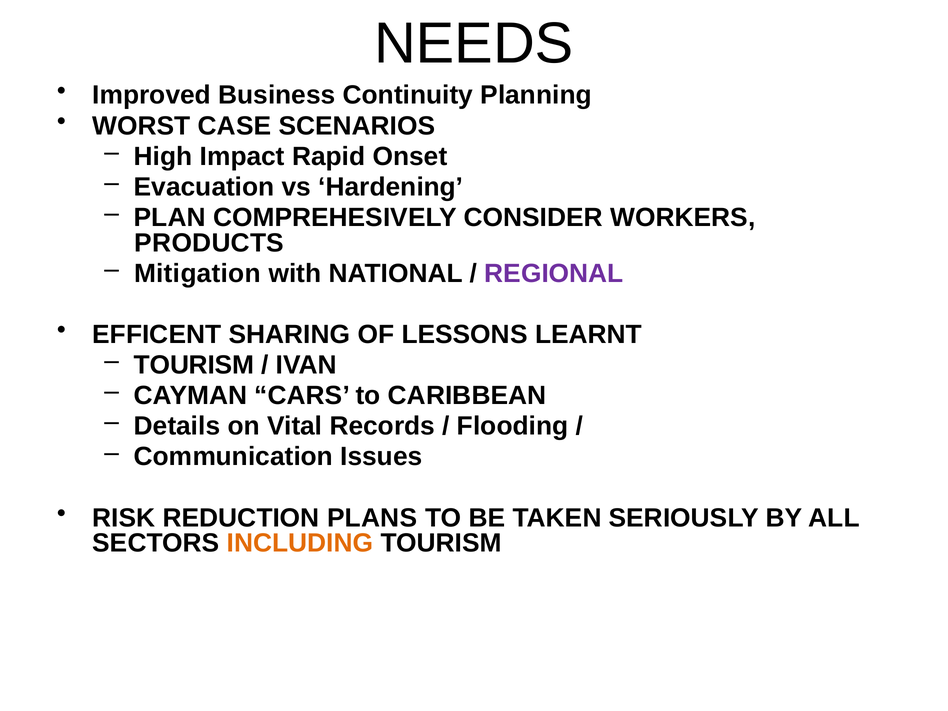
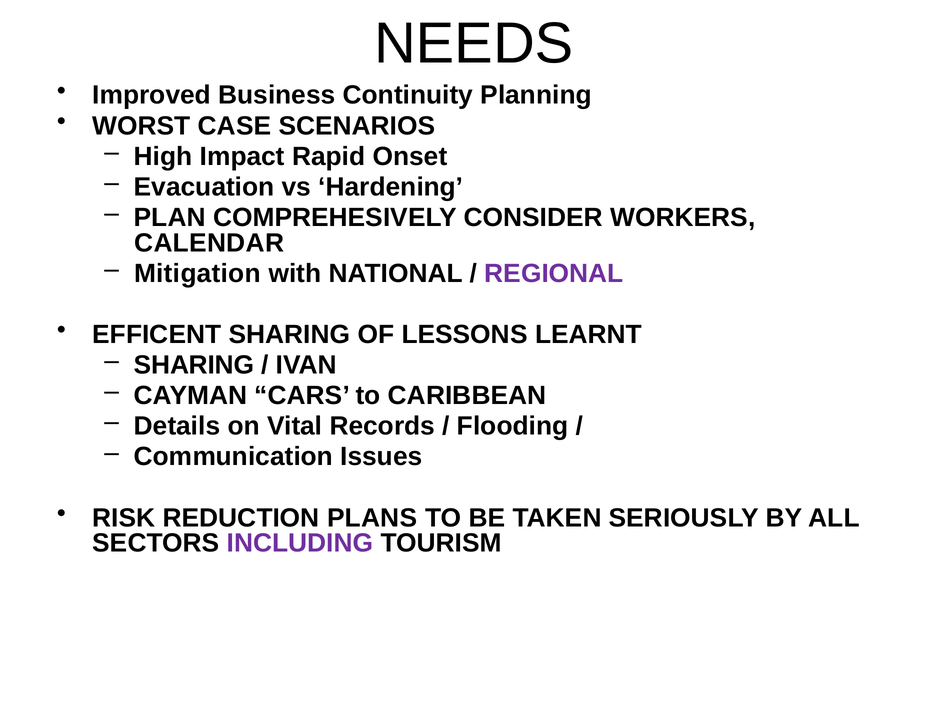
PRODUCTS: PRODUCTS -> CALENDAR
TOURISM at (194, 365): TOURISM -> SHARING
INCLUDING colour: orange -> purple
